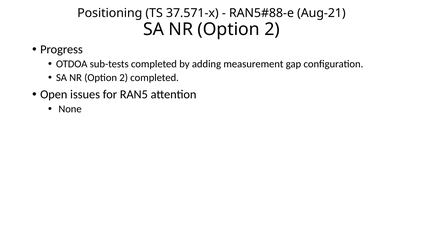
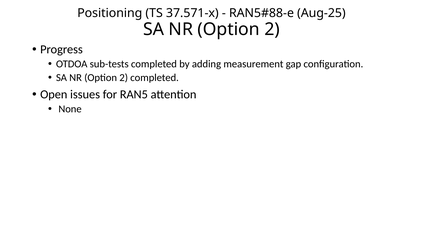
Aug-21: Aug-21 -> Aug-25
